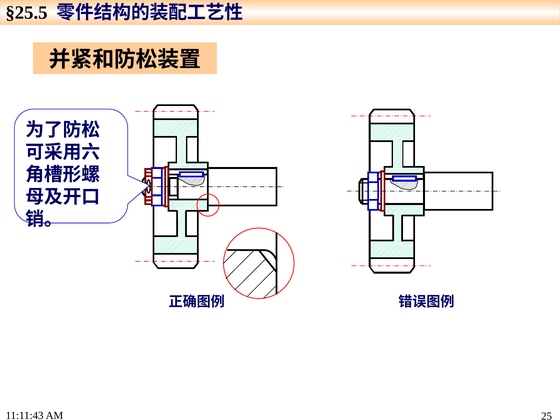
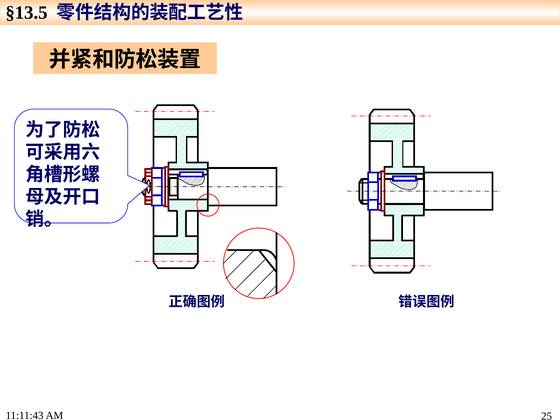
§25.5: §25.5 -> §13.5
